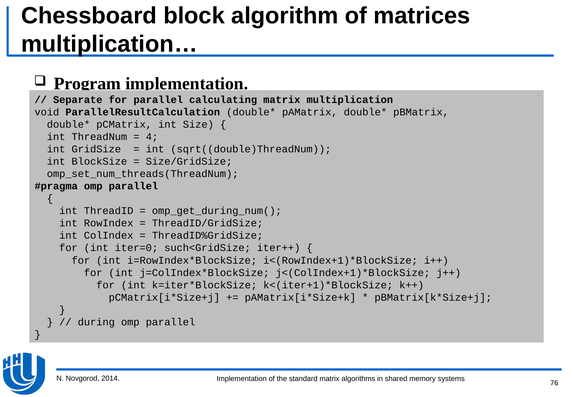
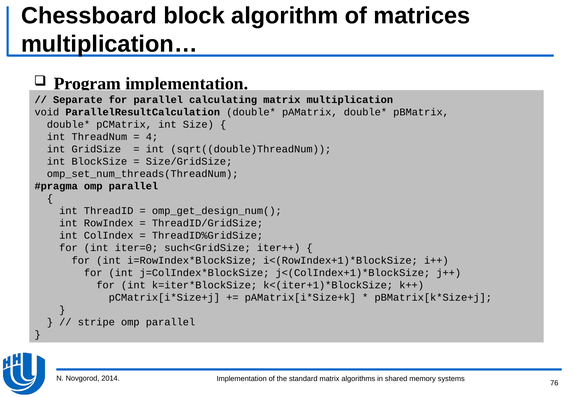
omp_get_during_num(: omp_get_during_num( -> omp_get_design_num(
during: during -> stripe
